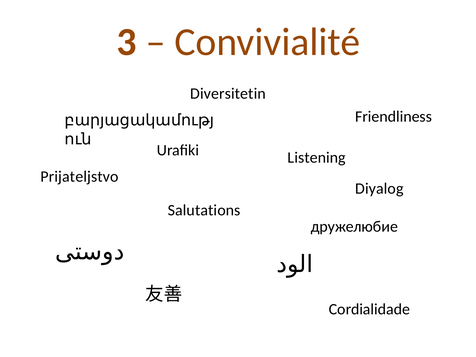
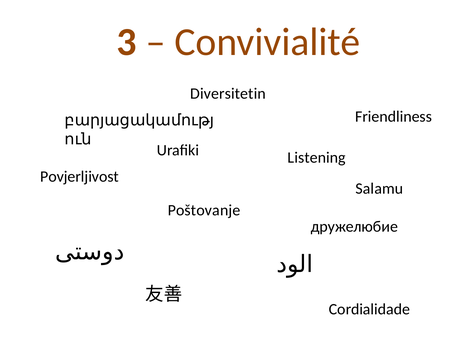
Prijateljstvo: Prijateljstvo -> Povjerljivost
Diyalog: Diyalog -> Salamu
Salutations: Salutations -> Poštovanje
